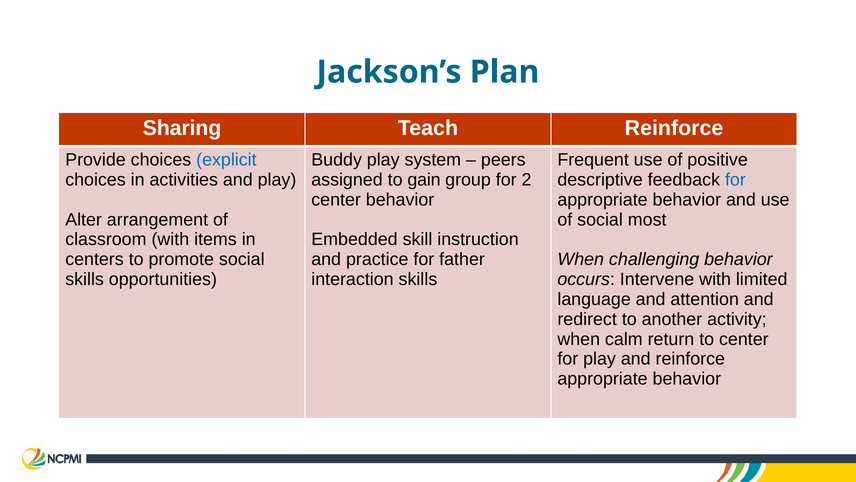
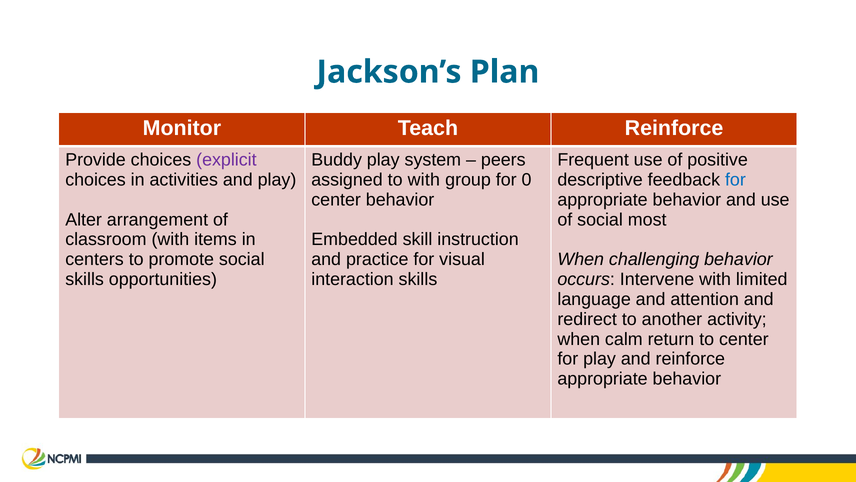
Sharing: Sharing -> Monitor
explicit colour: blue -> purple
to gain: gain -> with
2: 2 -> 0
father: father -> visual
